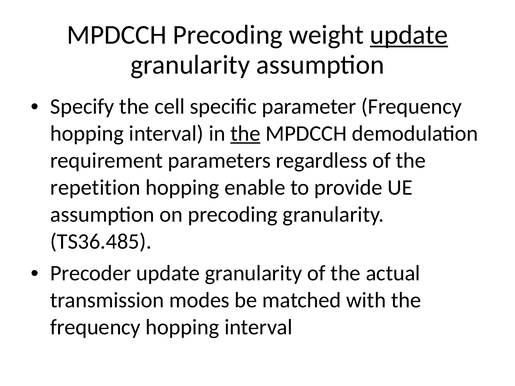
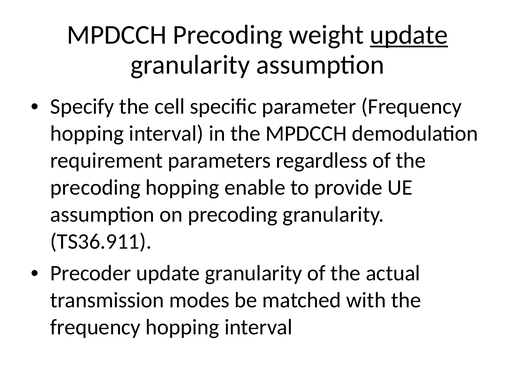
the at (245, 134) underline: present -> none
repetition at (95, 188): repetition -> precoding
TS36.485: TS36.485 -> TS36.911
